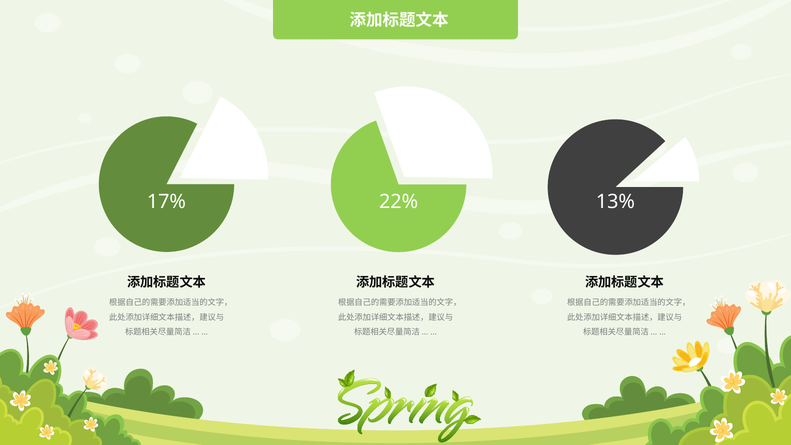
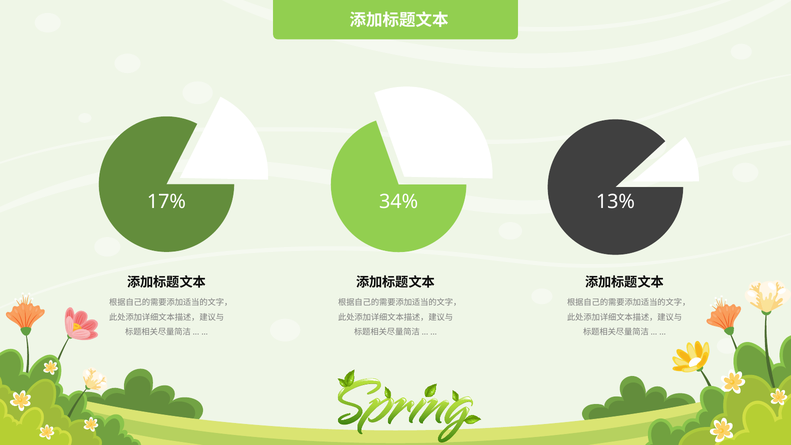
22%: 22% -> 34%
